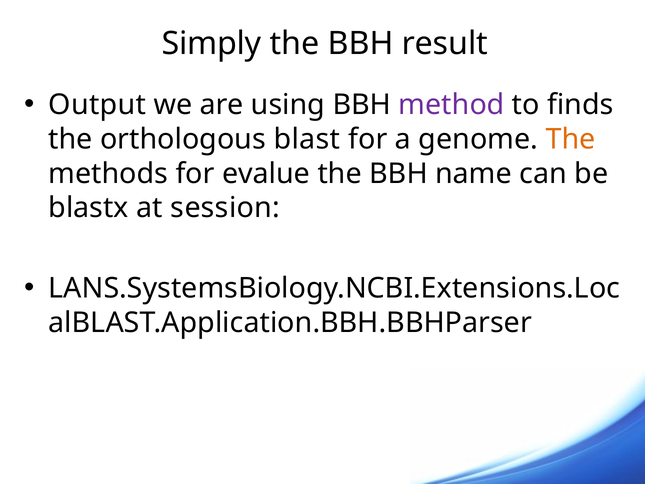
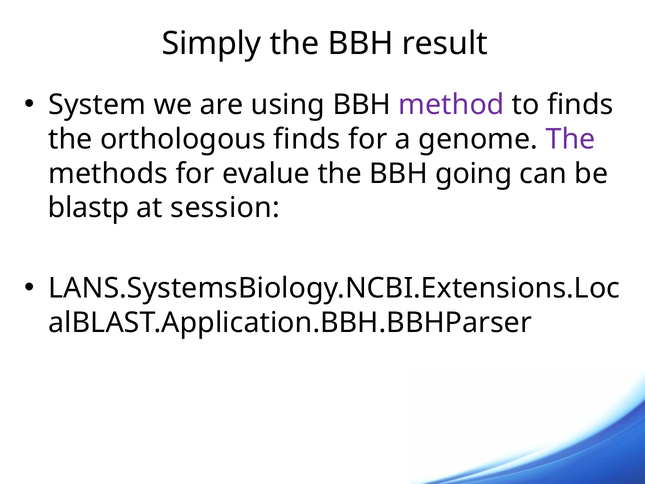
Output: Output -> System
orthologous blast: blast -> finds
The at (570, 139) colour: orange -> purple
name: name -> going
blastx: blastx -> blastp
